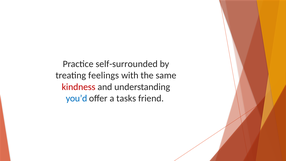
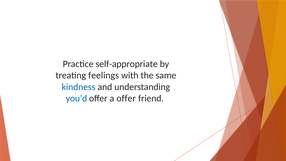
self-surrounded: self-surrounded -> self-appropriate
kindness colour: red -> blue
a tasks: tasks -> offer
